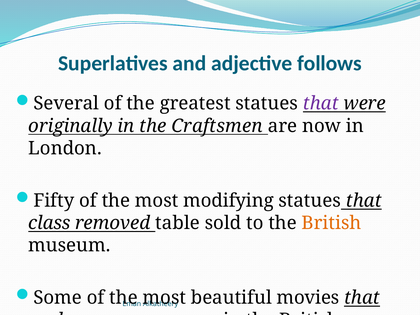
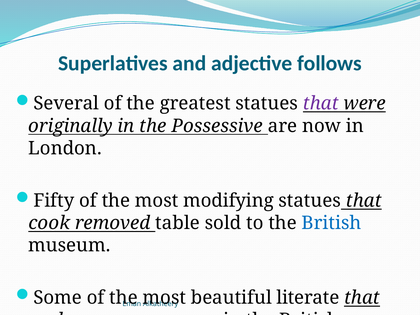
Craftsmen: Craftsmen -> Possessive
class: class -> cook
British at (332, 223) colour: orange -> blue
movies: movies -> literate
